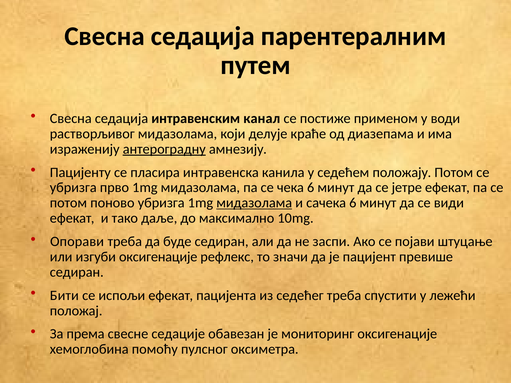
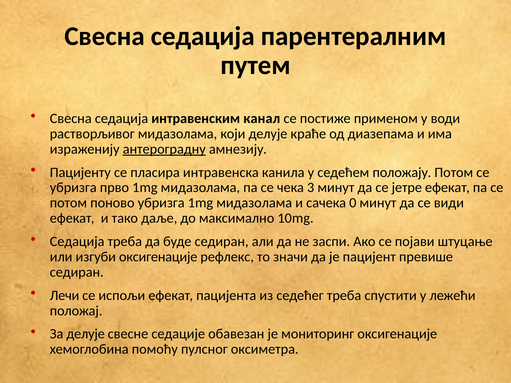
чека 6: 6 -> 3
мидазолама at (254, 203) underline: present -> none
сачека 6: 6 -> 0
Опорави at (77, 242): Опорави -> Седација
Бити: Бити -> Лечи
За према: према -> делује
